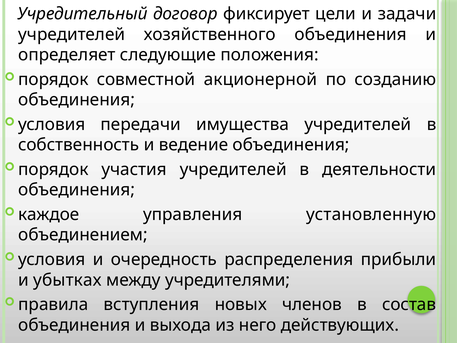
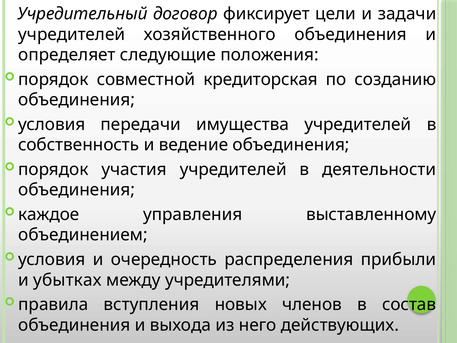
акционерной: акционерной -> кредиторская
установленную: установленную -> выставленному
